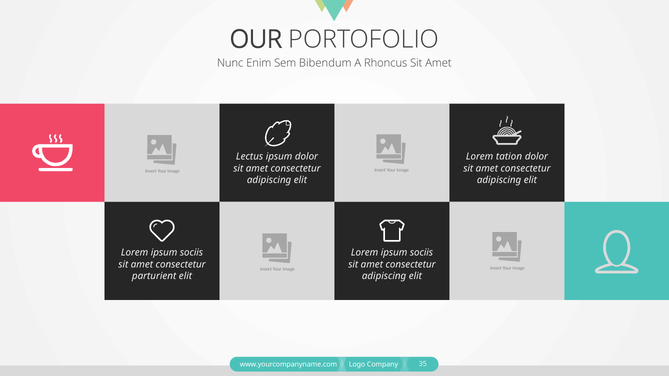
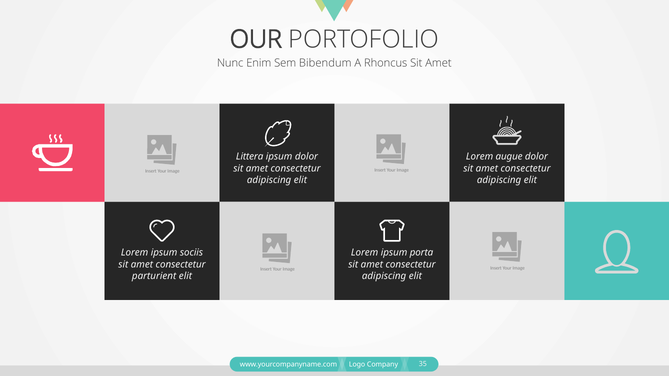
Lectus: Lectus -> Littera
tation: tation -> augue
sociis at (421, 253): sociis -> porta
